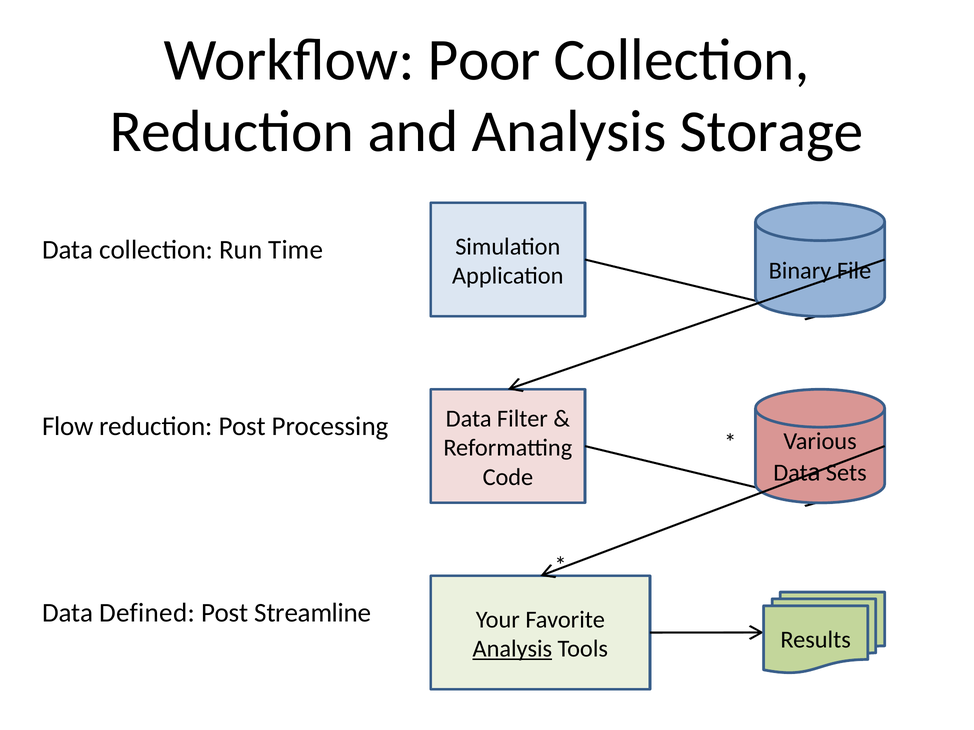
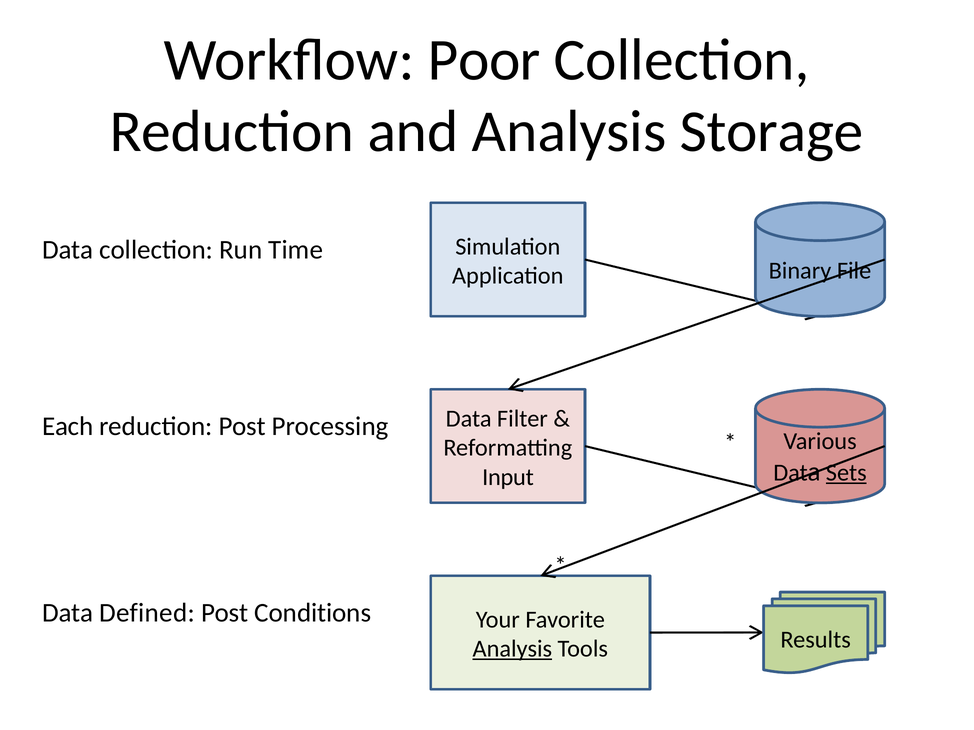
Flow: Flow -> Each
Sets underline: none -> present
Code: Code -> Input
Streamline: Streamline -> Conditions
